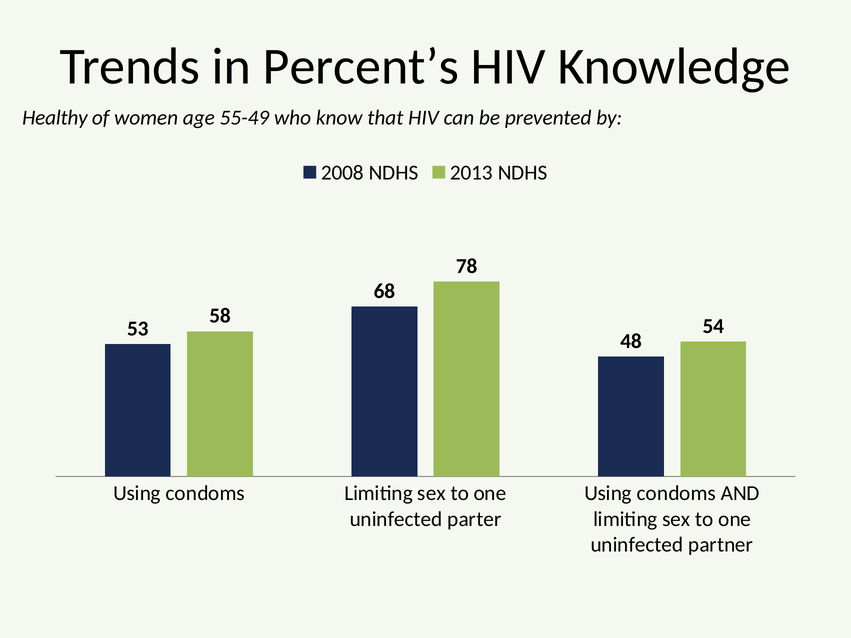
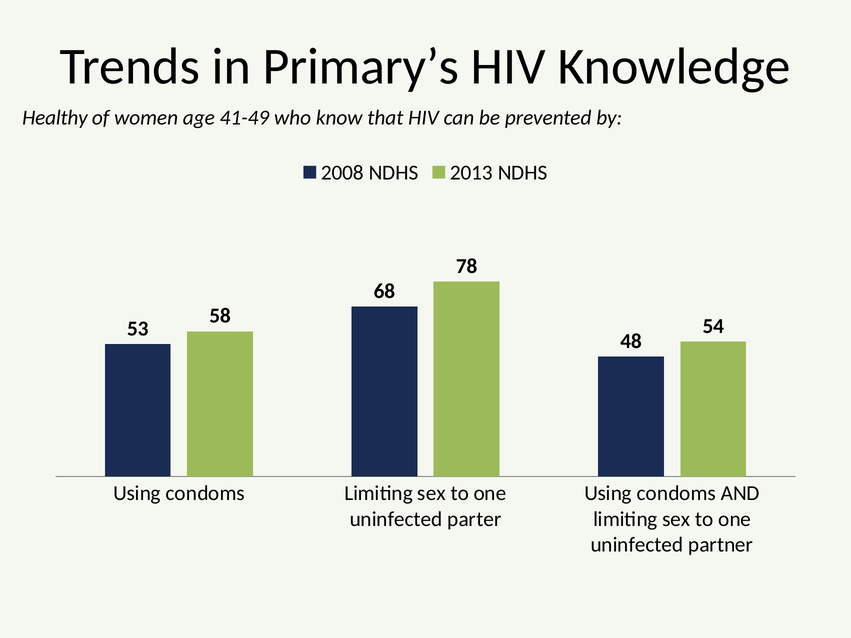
Percent’s: Percent’s -> Primary’s
55-49: 55-49 -> 41-49
